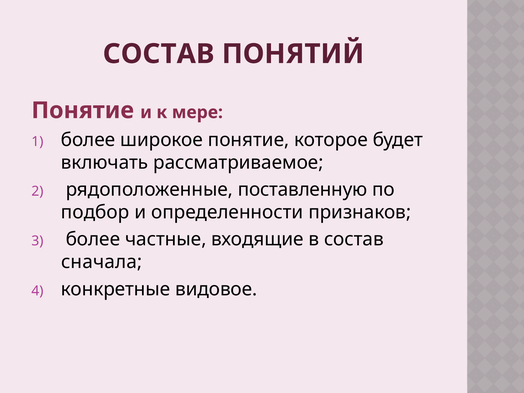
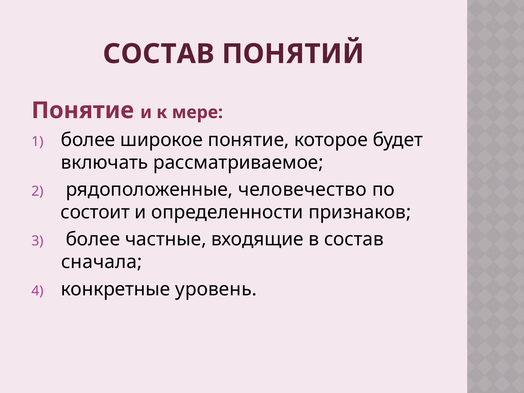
поставленную: поставленную -> человечество
подбор: подбор -> состоит
видовое: видовое -> уровень
